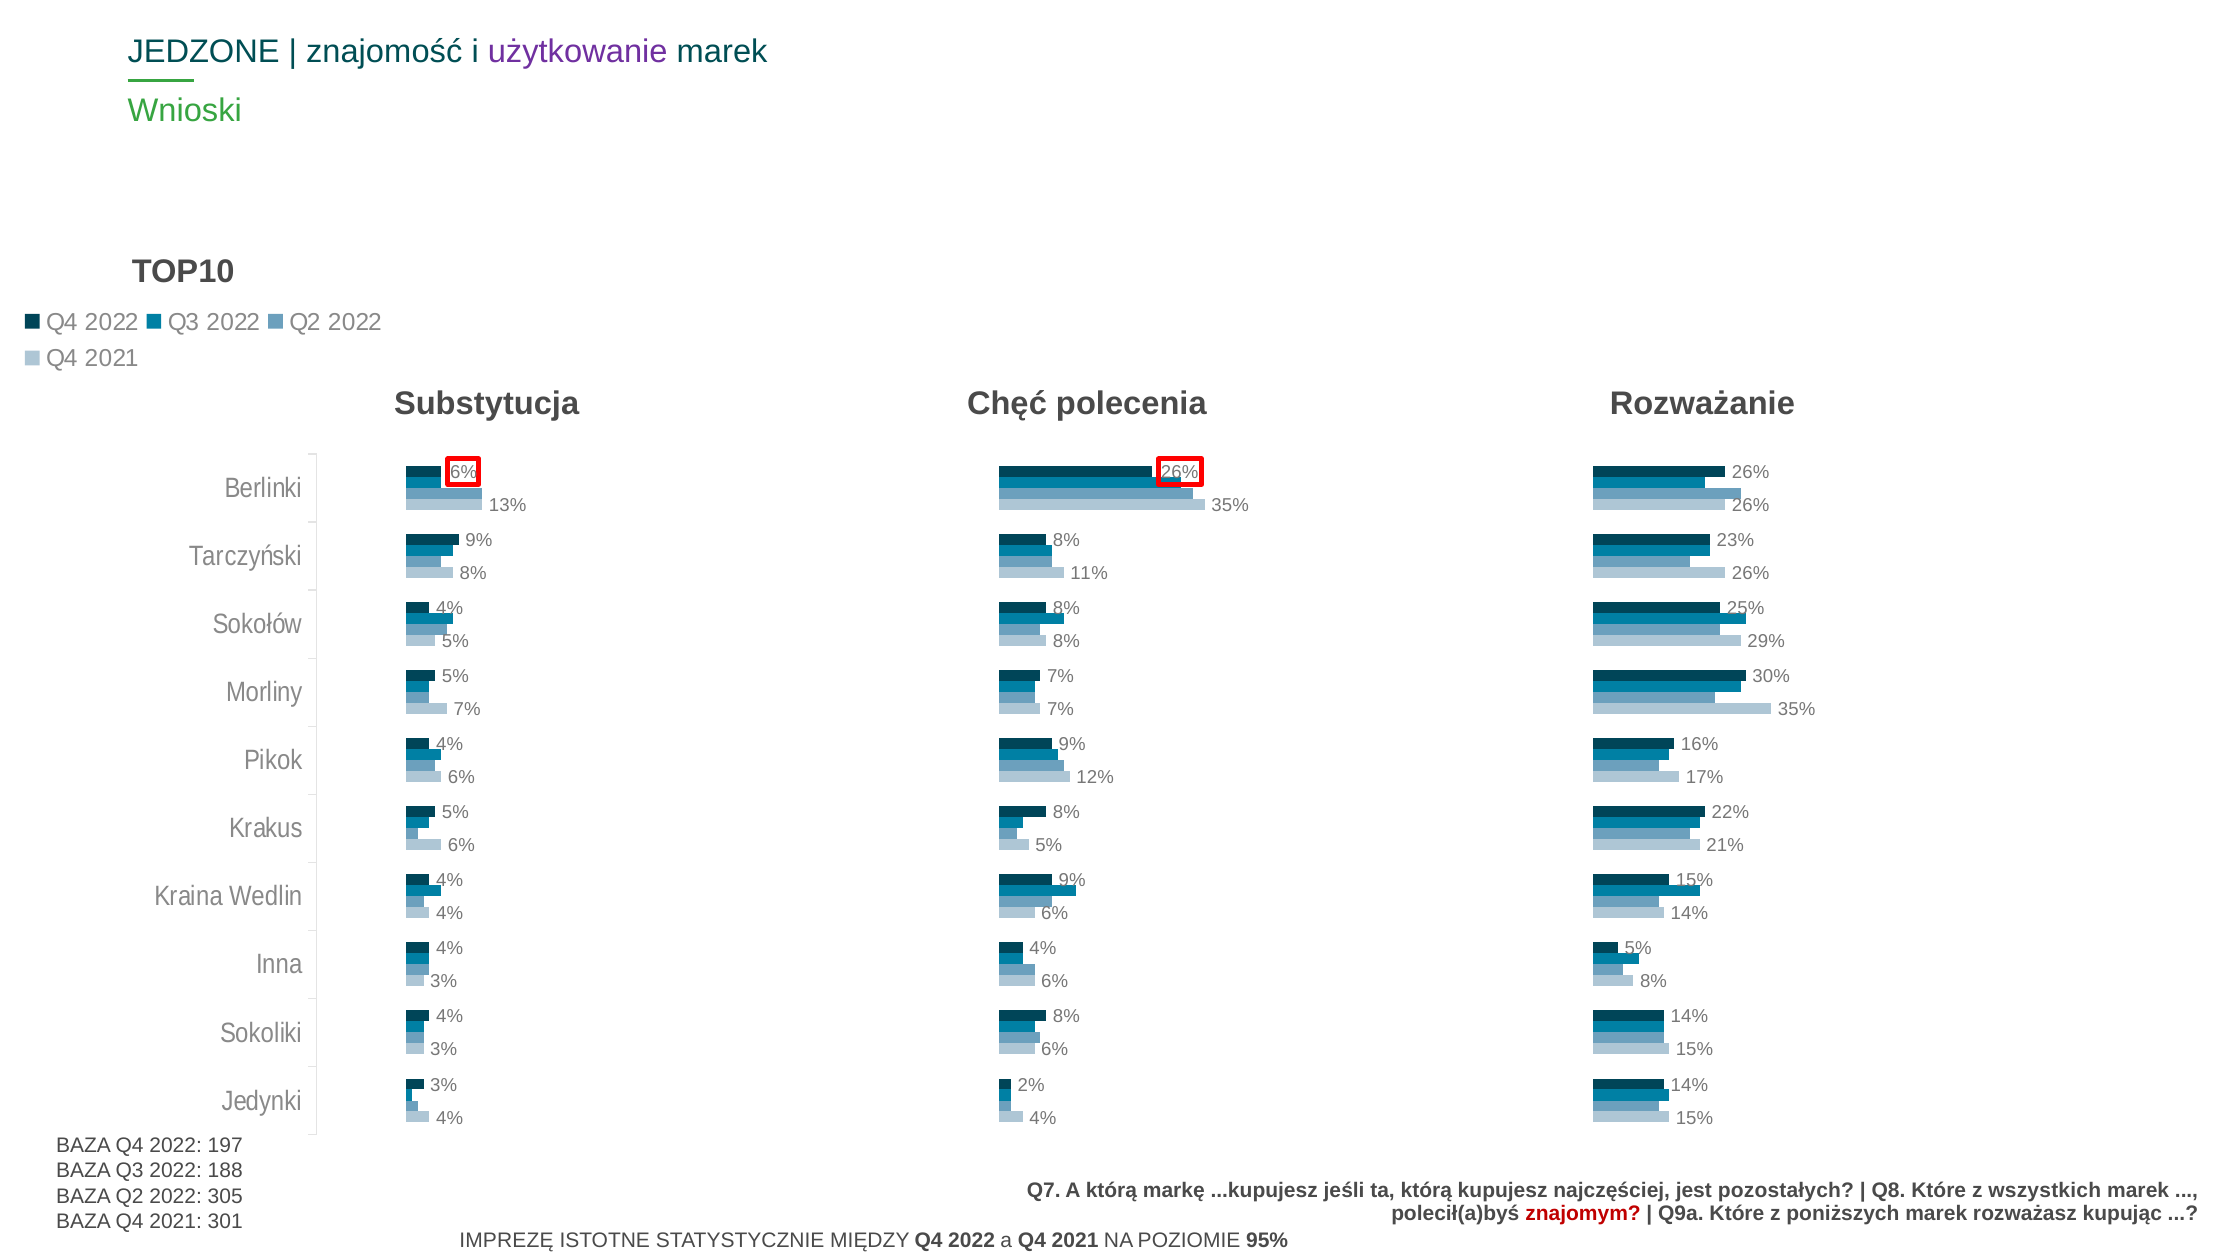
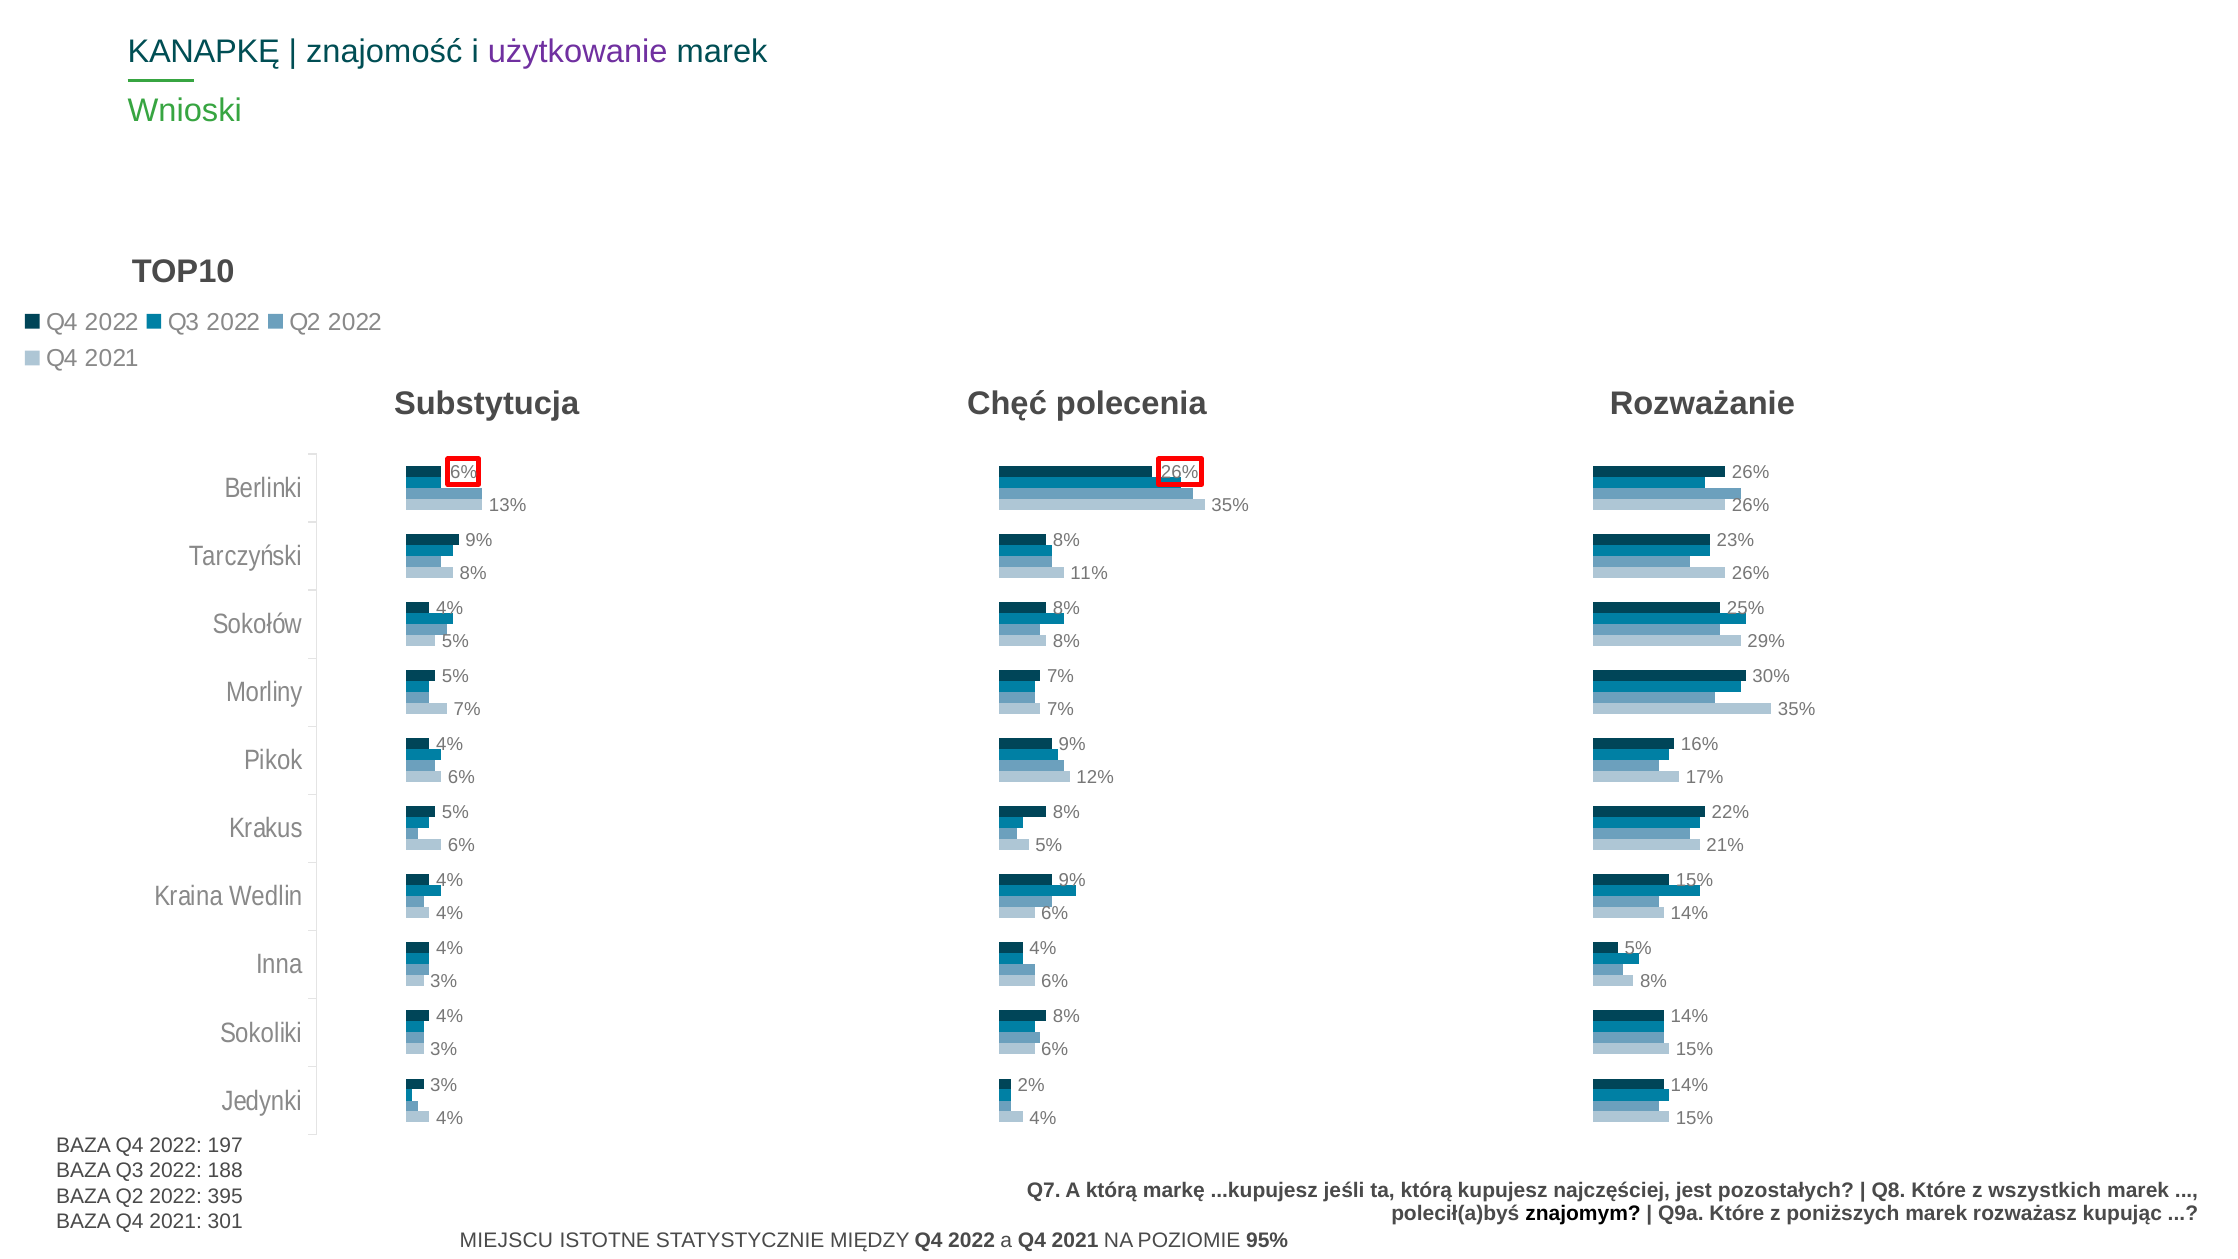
JEDZONE: JEDZONE -> KANAPKĘ
305: 305 -> 395
znajomym colour: red -> black
IMPREZĘ: IMPREZĘ -> MIEJSCU
